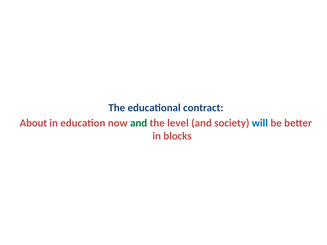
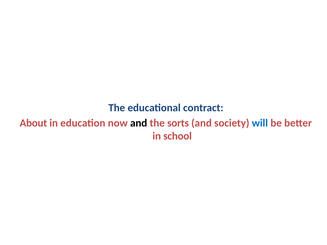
and at (139, 123) colour: green -> black
level: level -> sorts
blocks: blocks -> school
